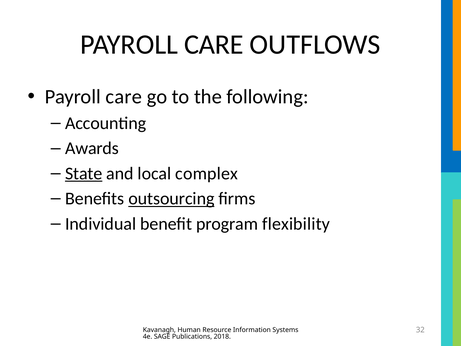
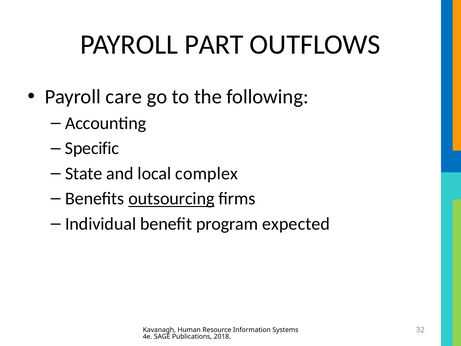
CARE at (214, 45): CARE -> PART
Awards: Awards -> Specific
State underline: present -> none
flexibility: flexibility -> expected
